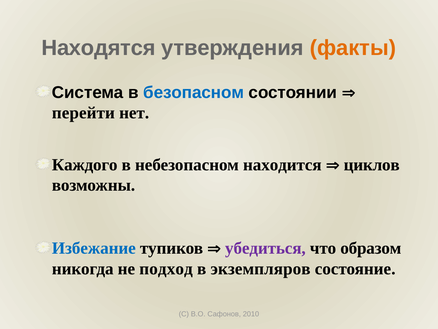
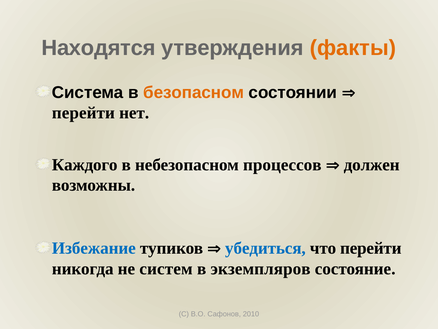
безопасном colour: blue -> orange
находится: находится -> процессов
циклов: циклов -> должен
убедиться colour: purple -> blue
что образом: образом -> перейти
подход: подход -> систем
